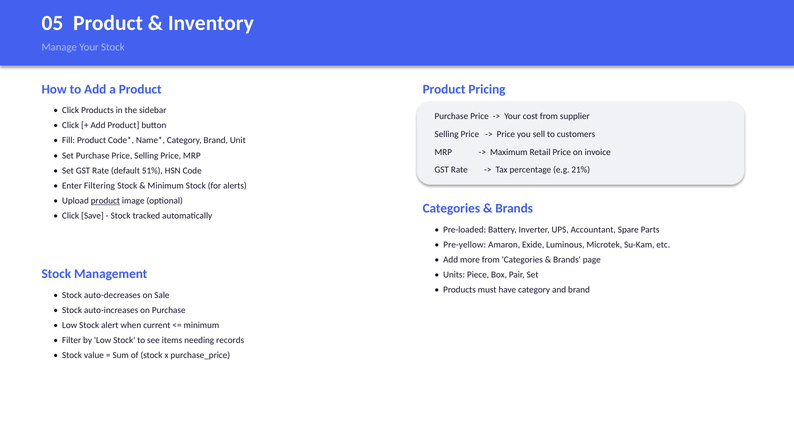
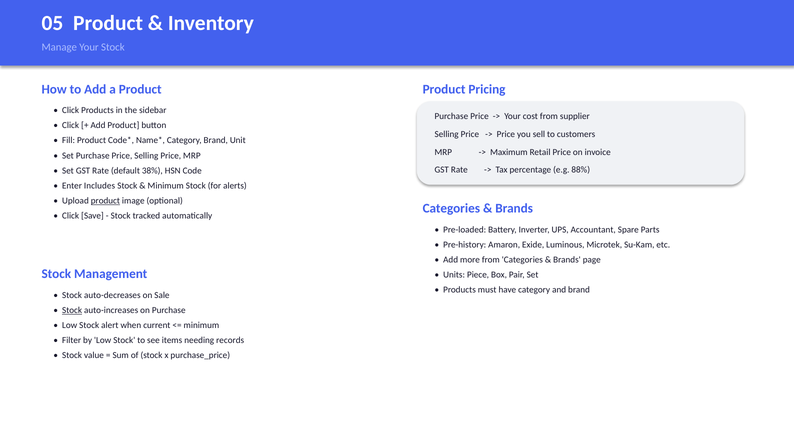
21%: 21% -> 88%
51%: 51% -> 38%
Filtering: Filtering -> Includes
Pre-yellow: Pre-yellow -> Pre-history
Stock at (72, 310) underline: none -> present
